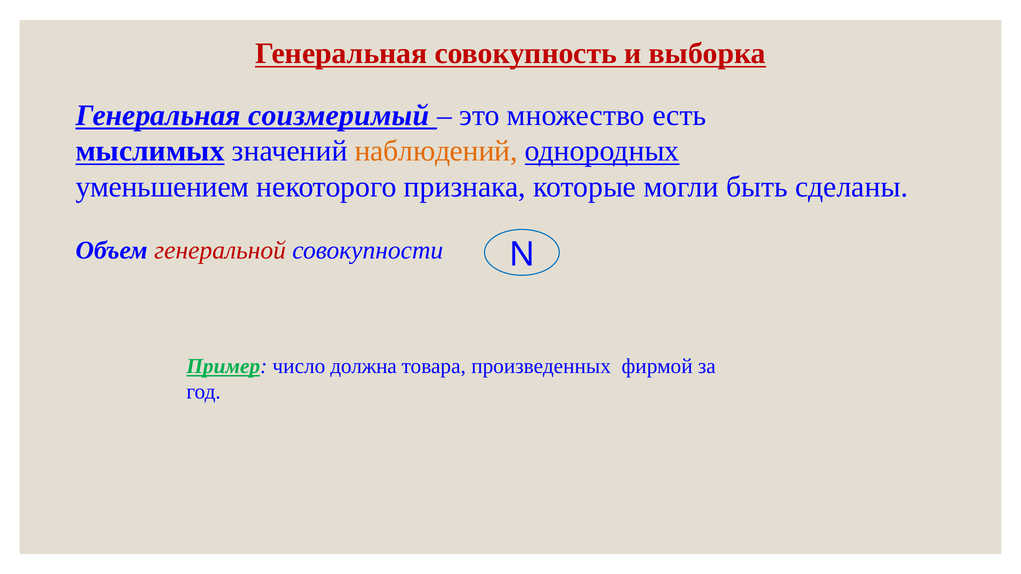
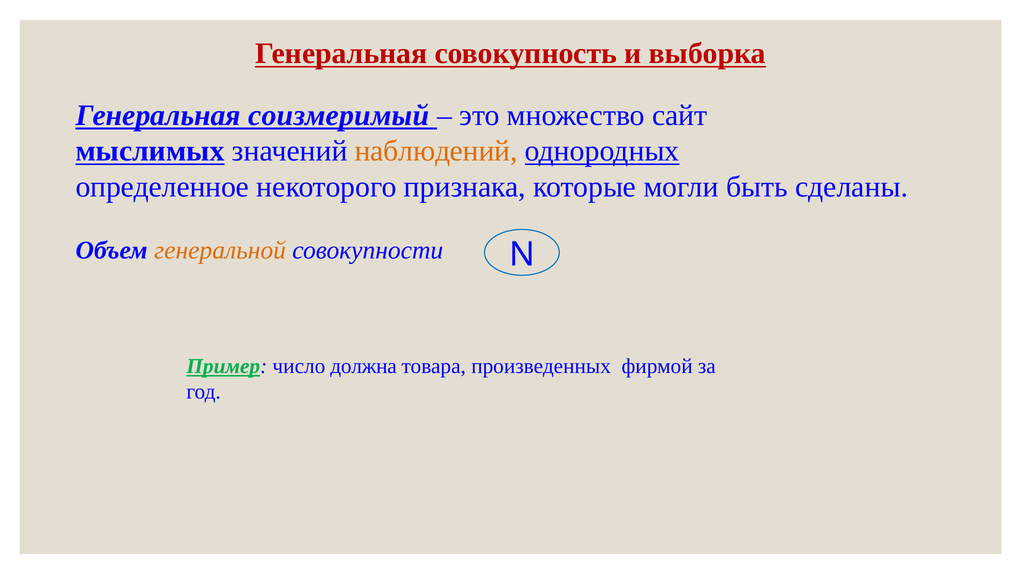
есть: есть -> сайт
уменьшением: уменьшением -> определенное
генеральной colour: red -> orange
